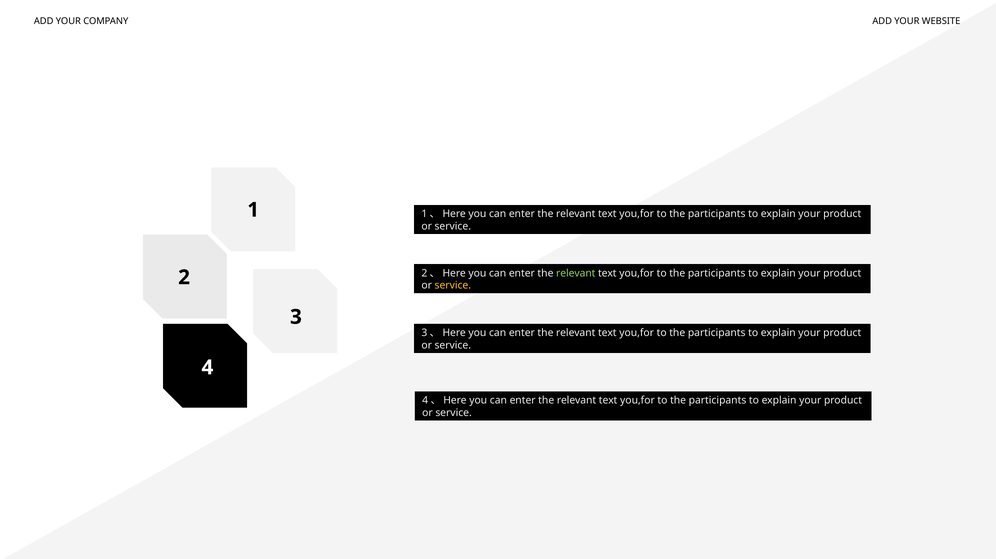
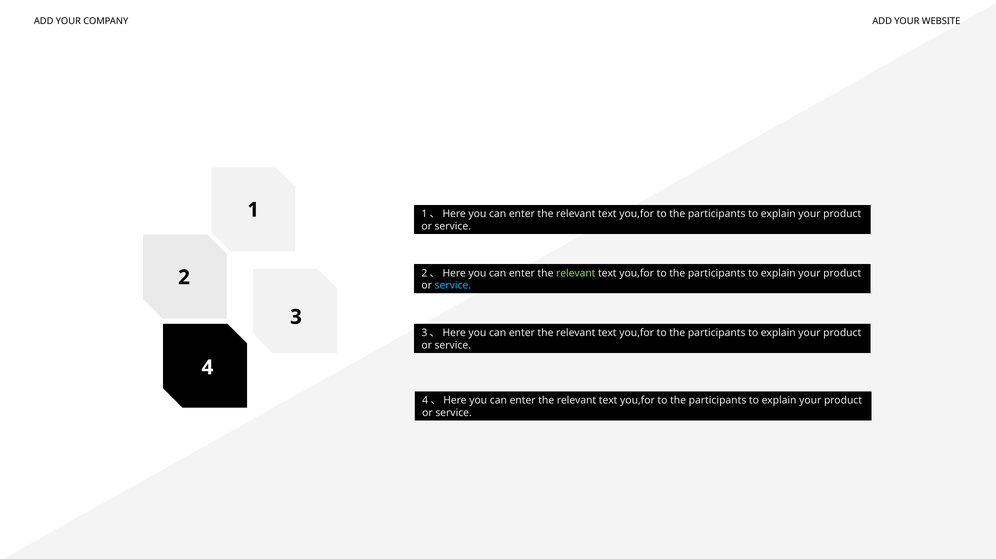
service at (453, 286) colour: yellow -> light blue
